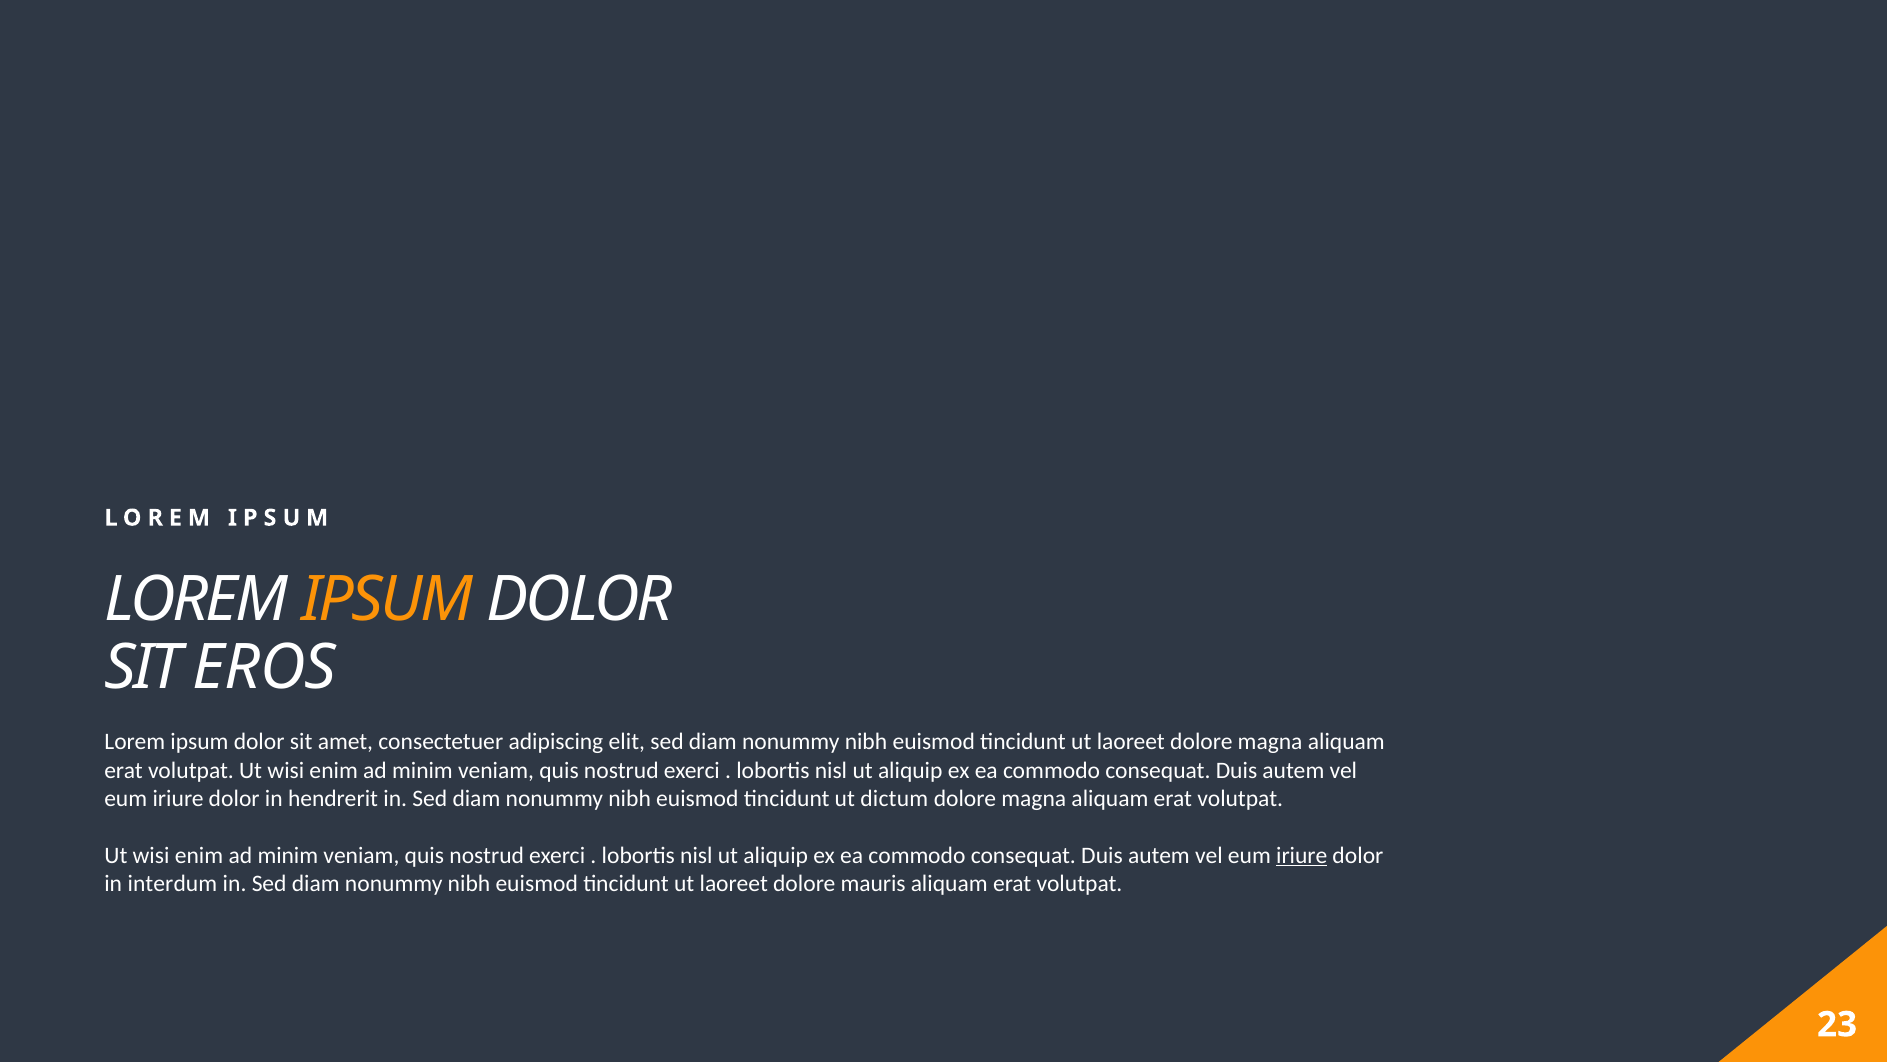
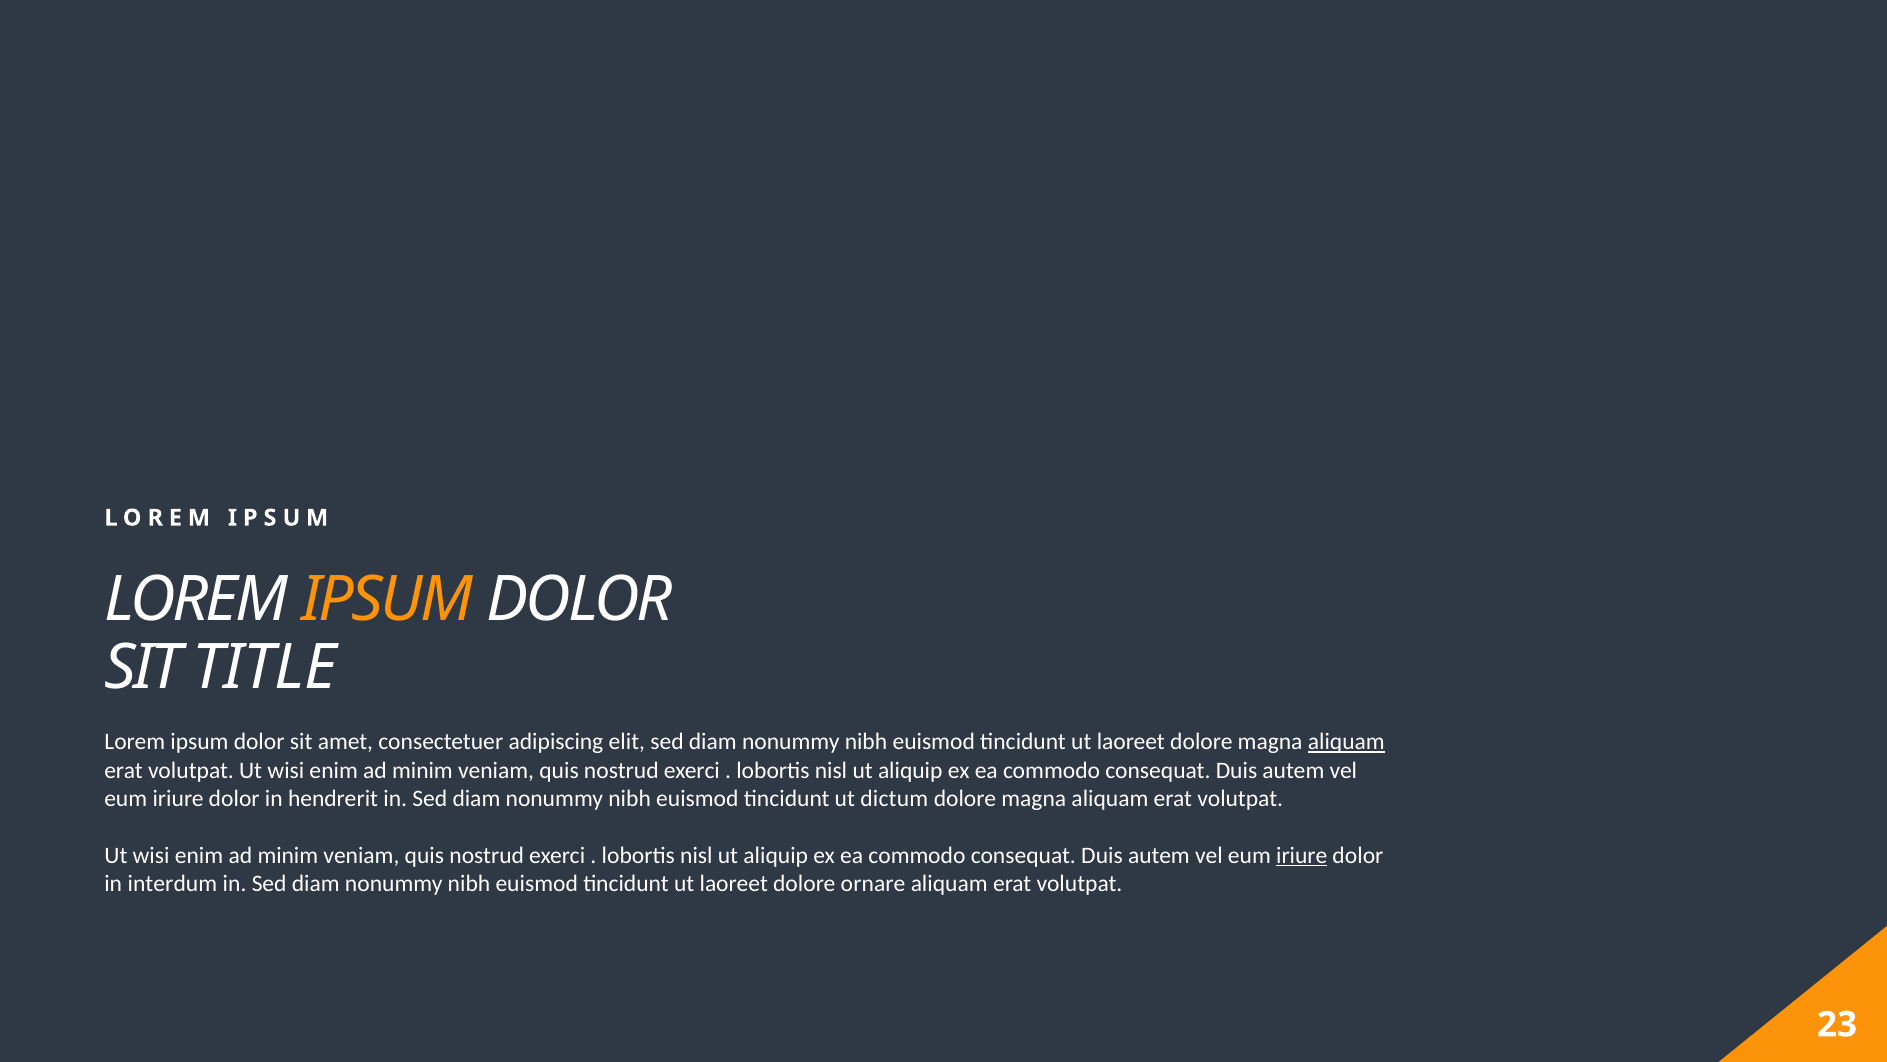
EROS: EROS -> TITLE
aliquam at (1346, 742) underline: none -> present
mauris: mauris -> ornare
